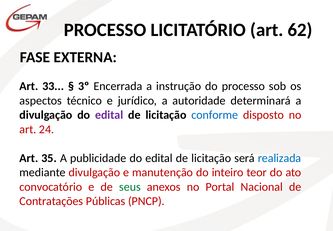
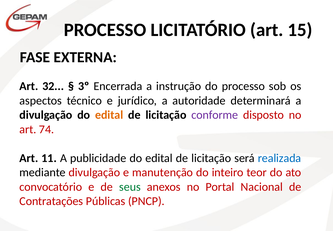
62: 62 -> 15
33: 33 -> 32
edital at (109, 115) colour: purple -> orange
conforme colour: blue -> purple
24: 24 -> 74
35: 35 -> 11
